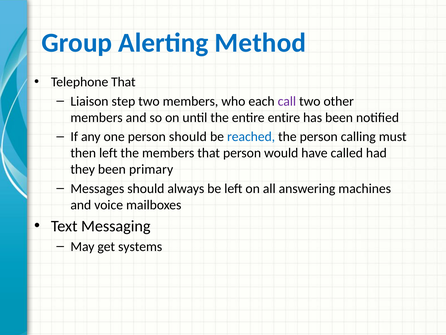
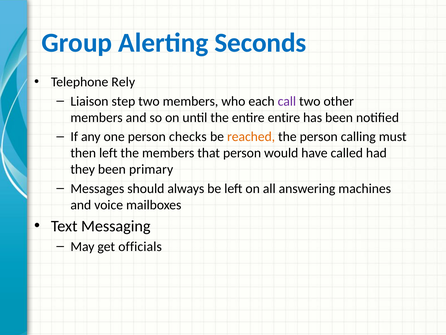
Method: Method -> Seconds
Telephone That: That -> Rely
person should: should -> checks
reached colour: blue -> orange
systems: systems -> officials
